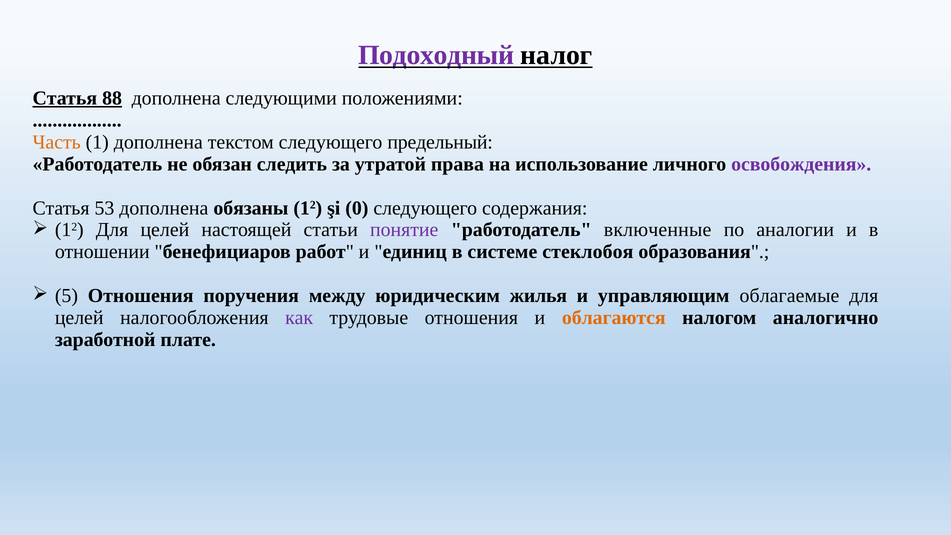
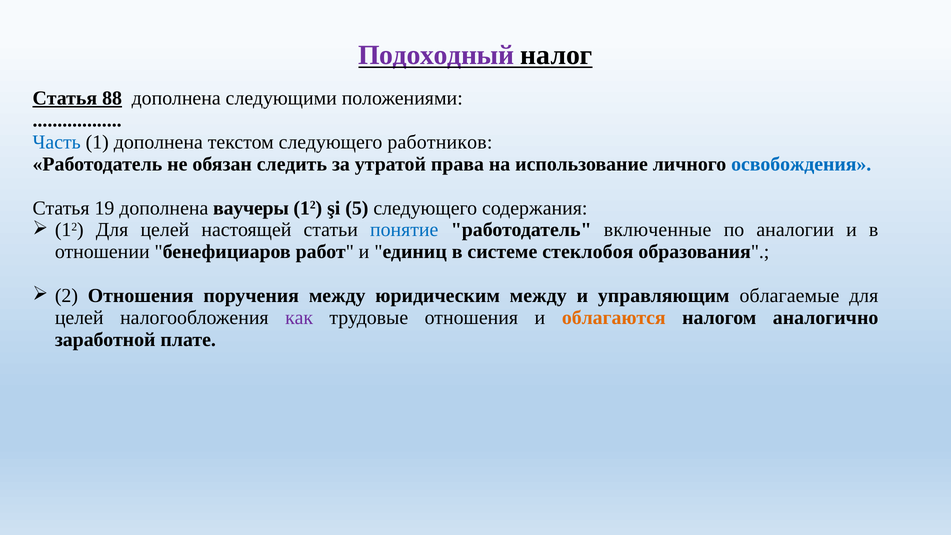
Часть colour: orange -> blue
предельный: предельный -> работников
освобождения colour: purple -> blue
53: 53 -> 19
обязаны: обязаны -> ваучеры
0: 0 -> 5
понятие colour: purple -> blue
5: 5 -> 2
юридическим жилья: жилья -> между
